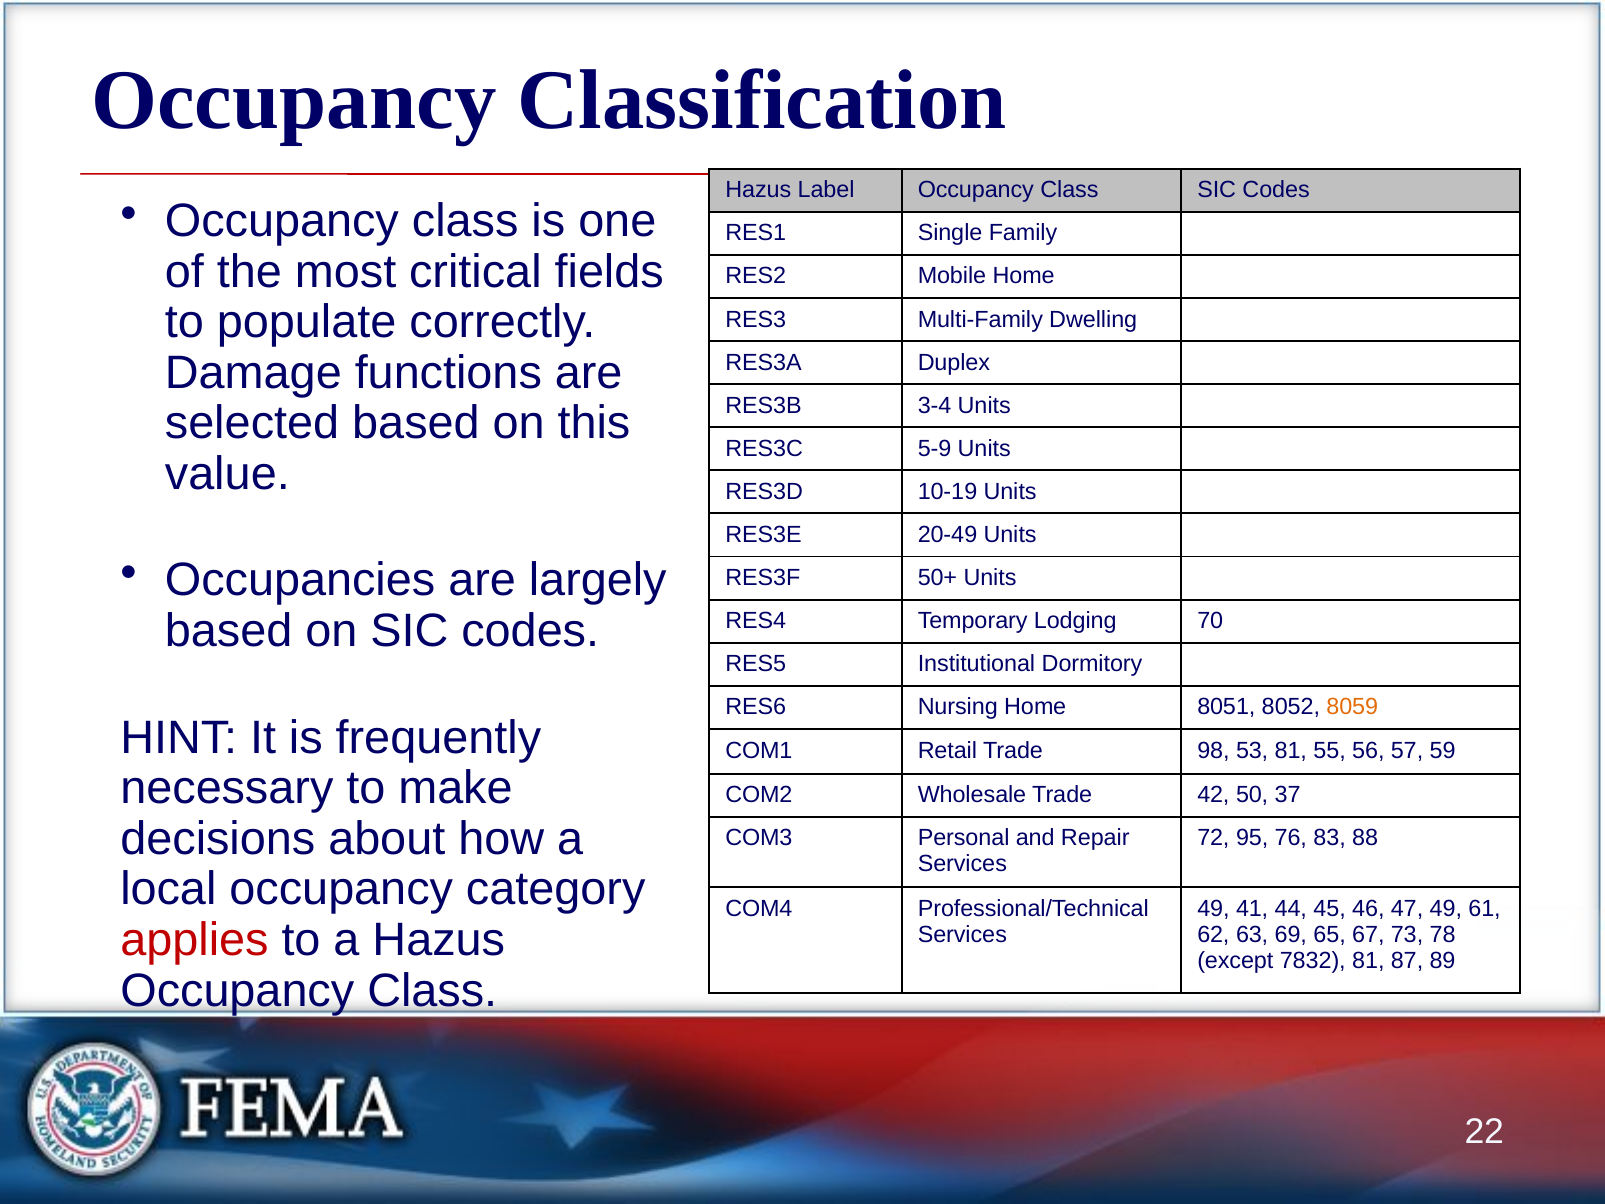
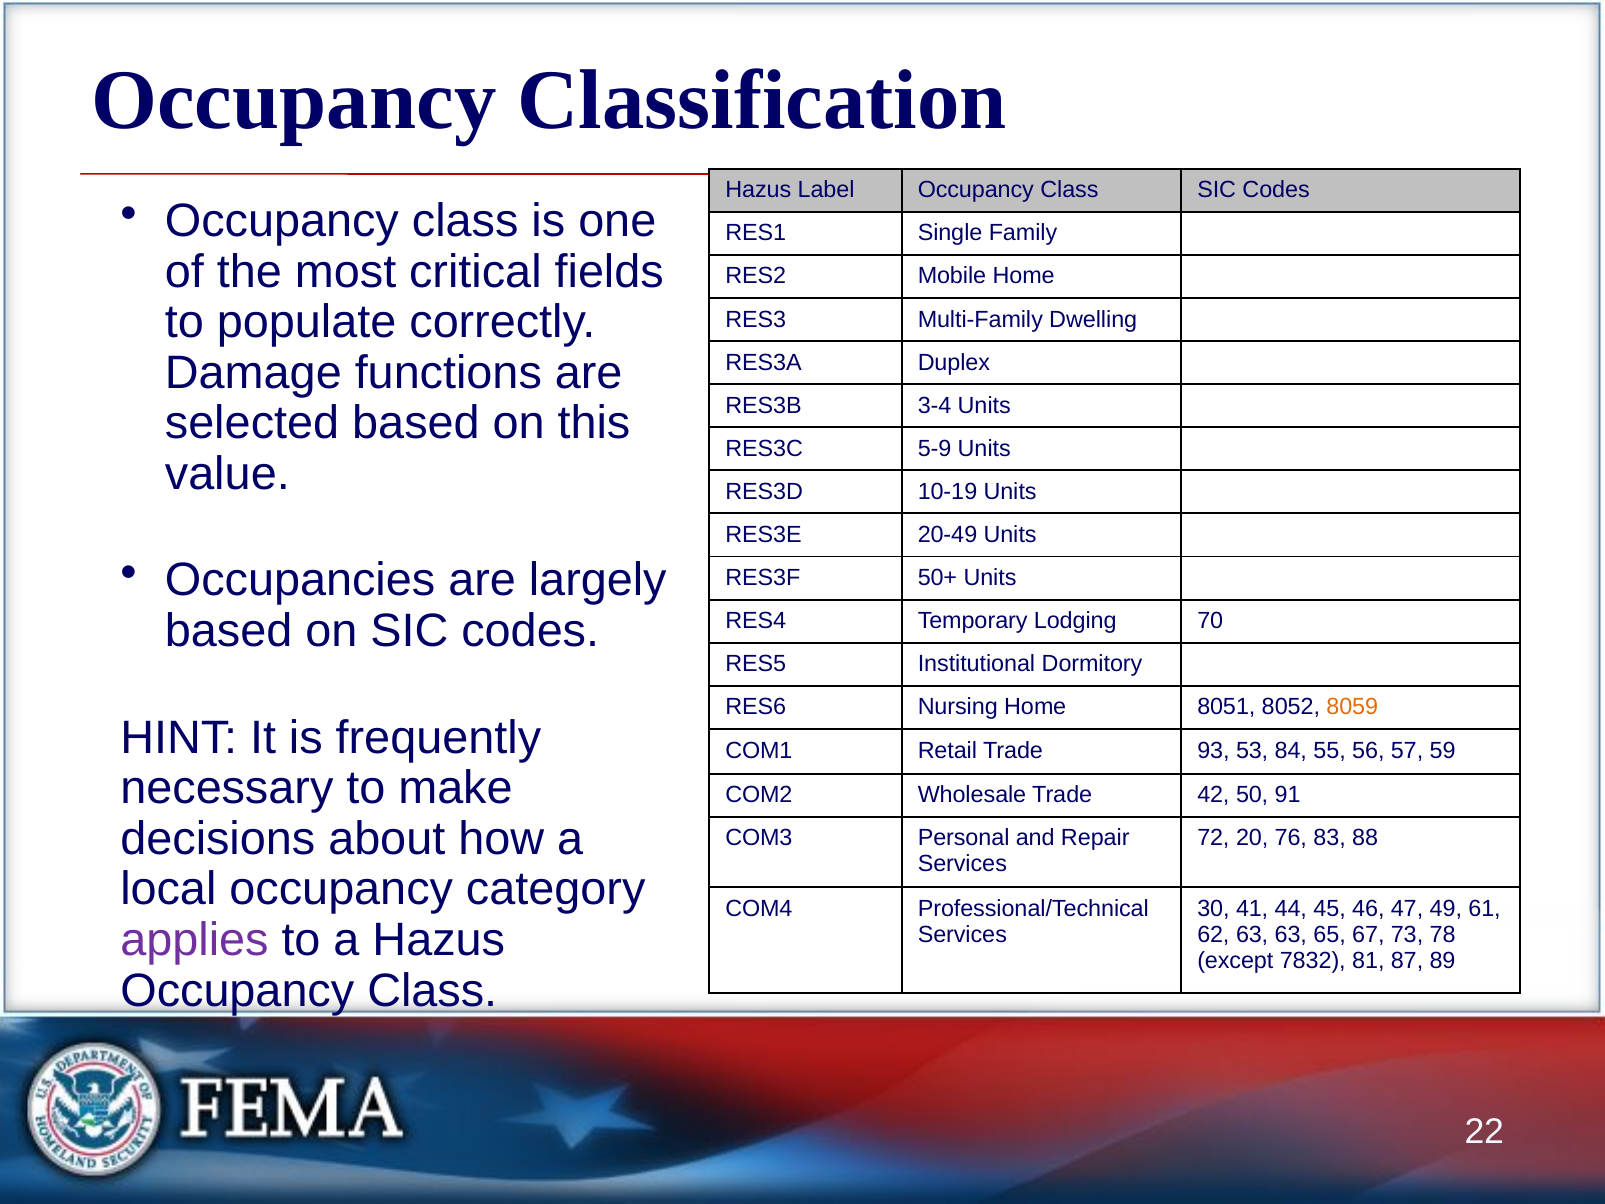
98: 98 -> 93
53 81: 81 -> 84
37: 37 -> 91
95: 95 -> 20
49 at (1213, 909): 49 -> 30
applies colour: red -> purple
63 69: 69 -> 63
